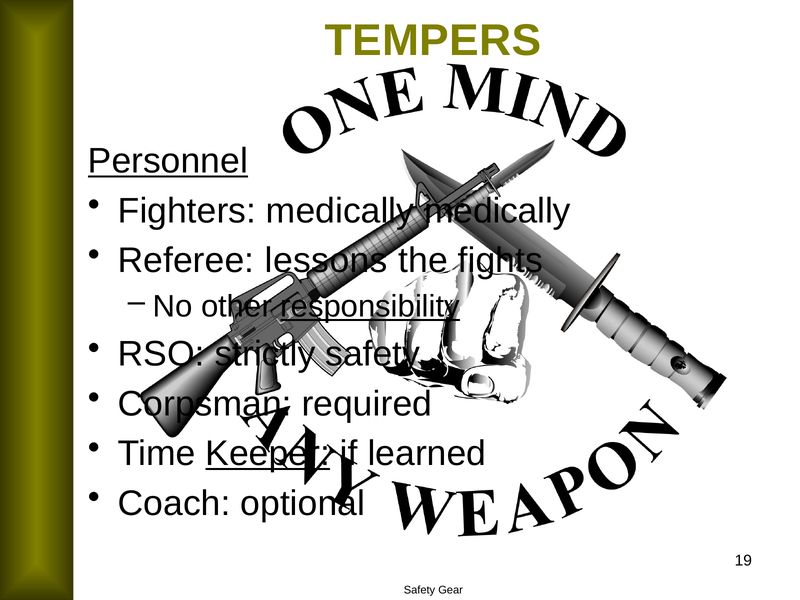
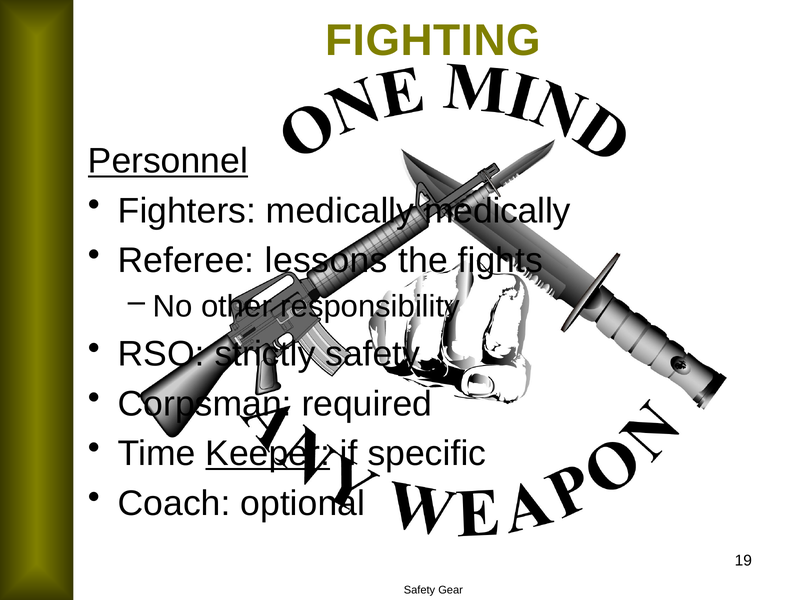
TEMPERS: TEMPERS -> FIGHTING
responsibility underline: present -> none
learned: learned -> specific
